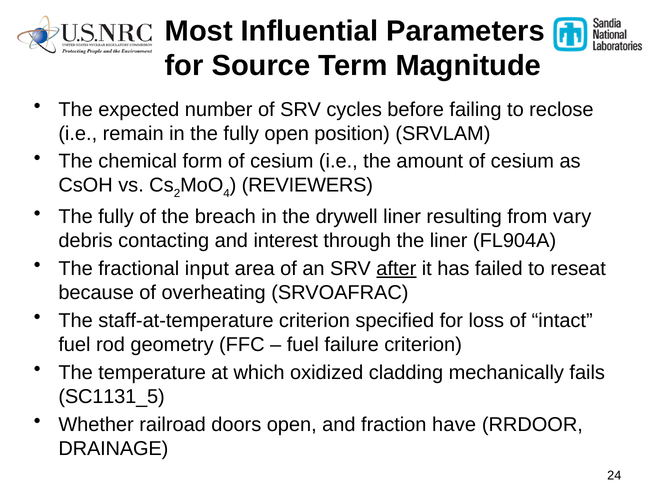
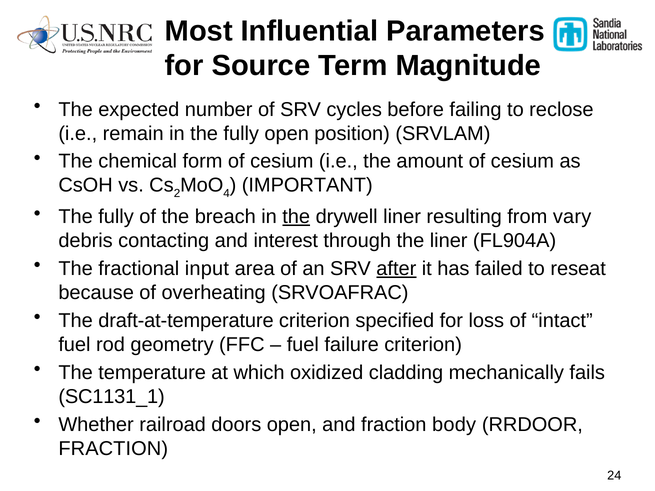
REVIEWERS: REVIEWERS -> IMPORTANT
the at (296, 217) underline: none -> present
staff-at-temperature: staff-at-temperature -> draft-at-temperature
SC1131_5: SC1131_5 -> SC1131_1
have: have -> body
DRAINAGE at (113, 449): DRAINAGE -> FRACTION
